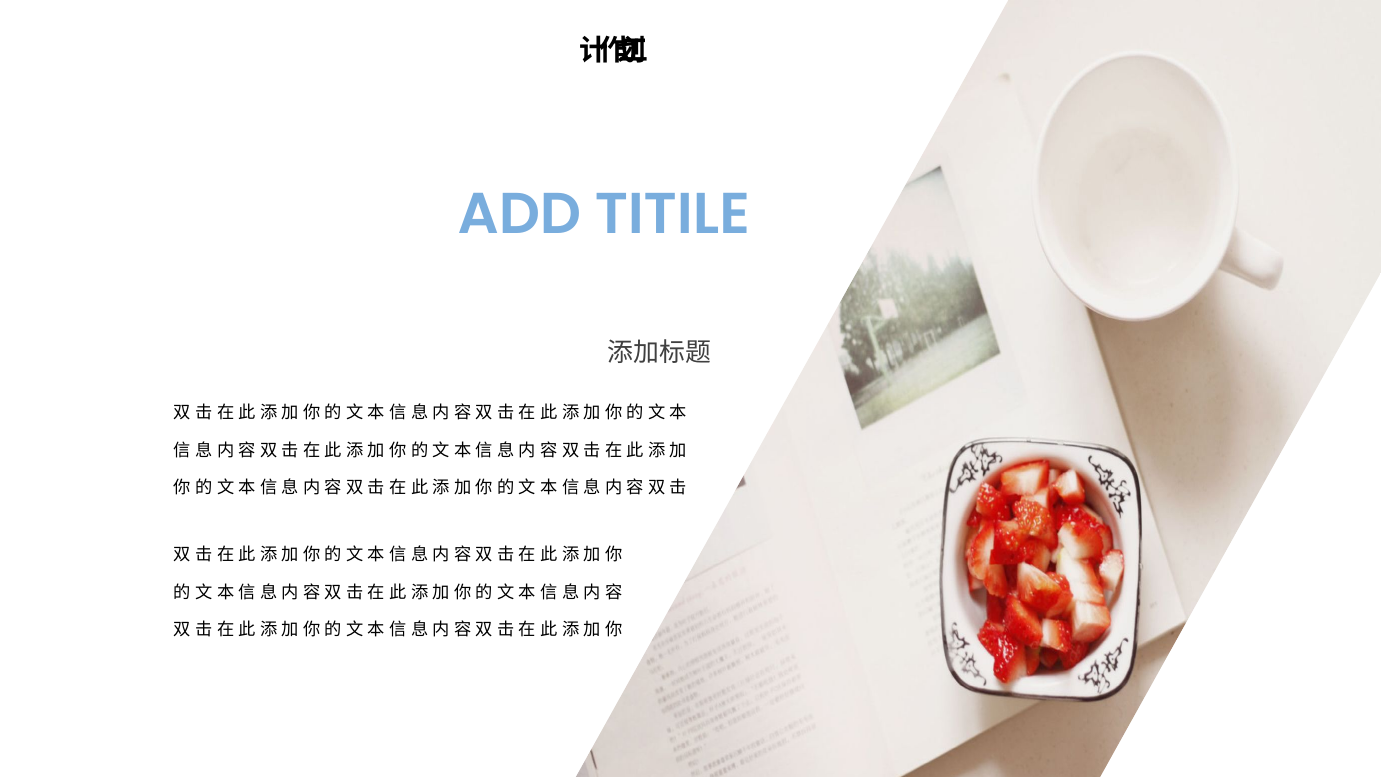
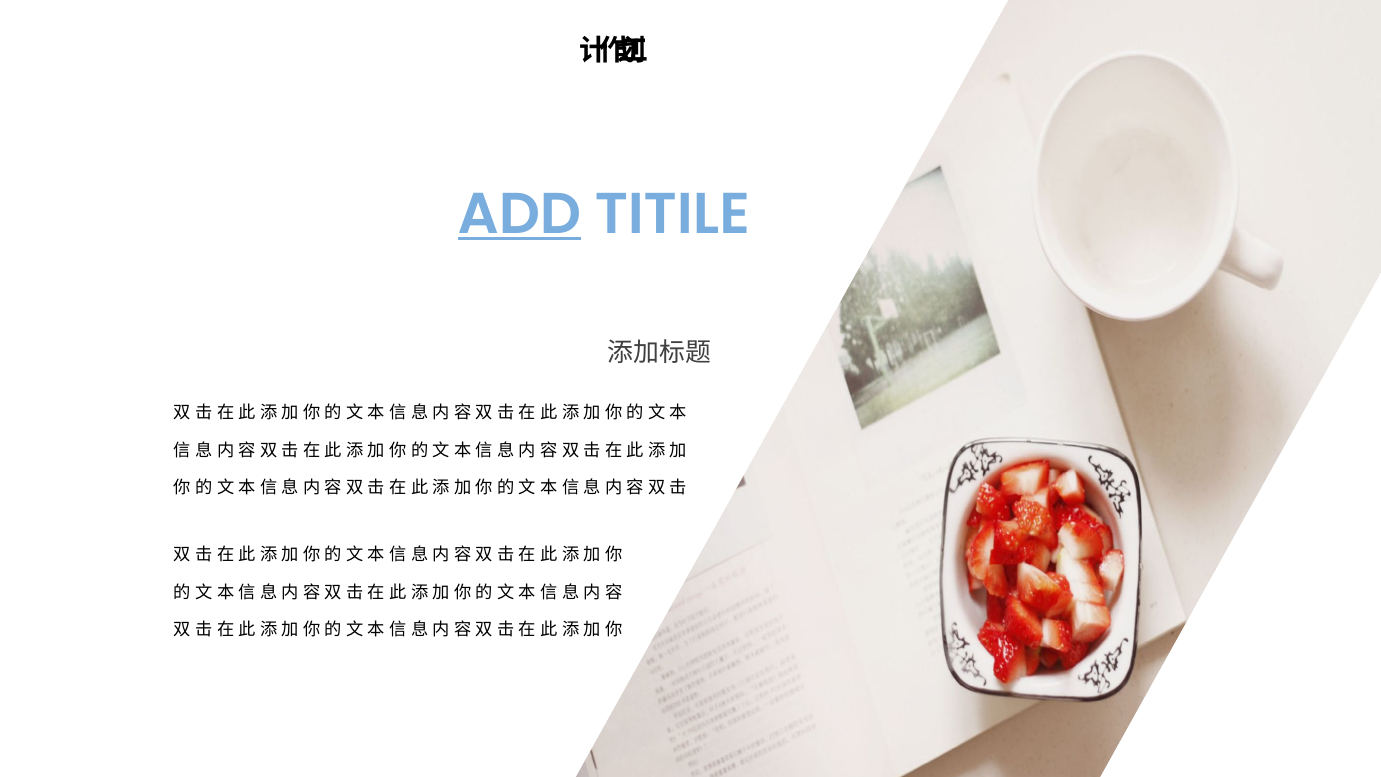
ADD underline: none -> present
